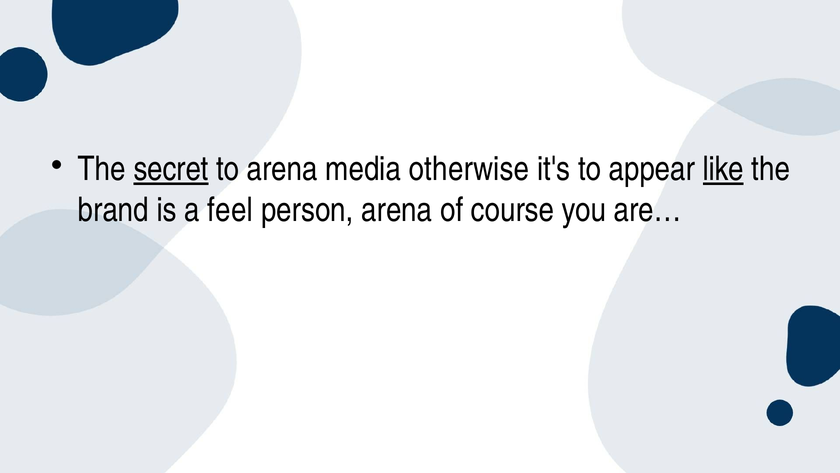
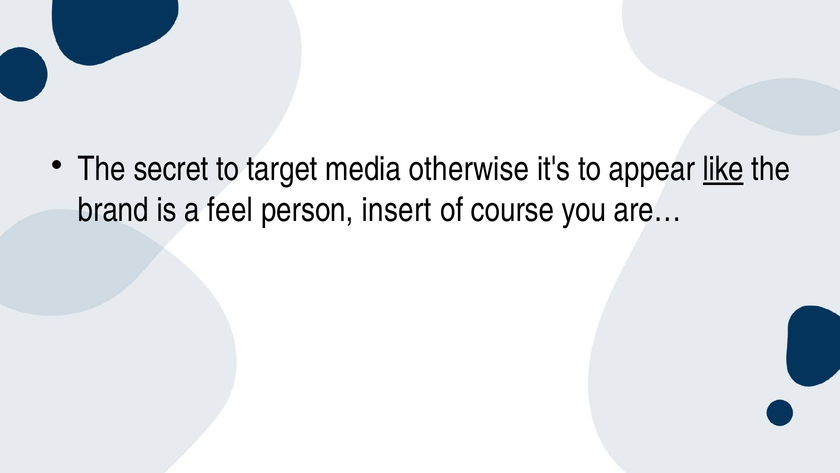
secret underline: present -> none
to arena: arena -> target
person arena: arena -> insert
